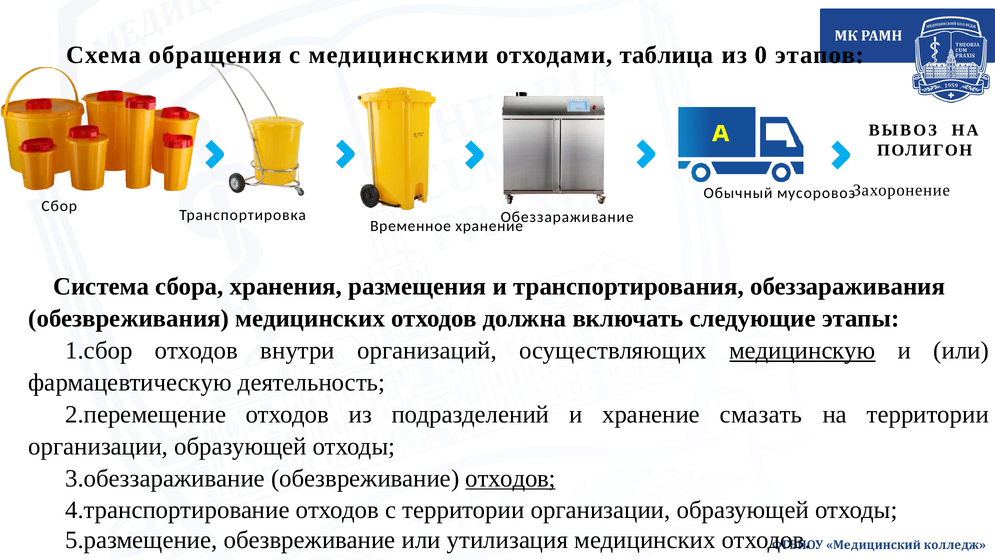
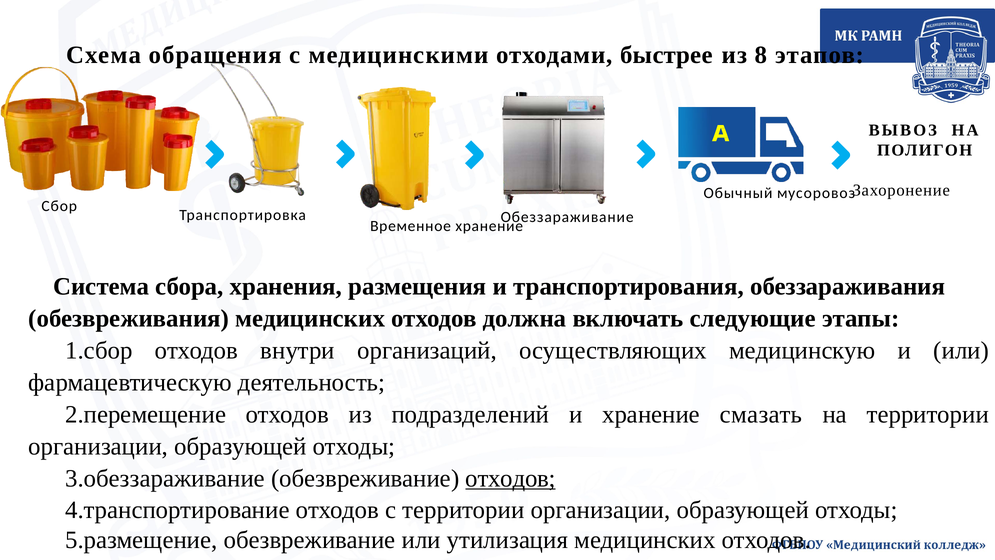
таблица: таблица -> быстрее
0: 0 -> 8
медицинскую underline: present -> none
